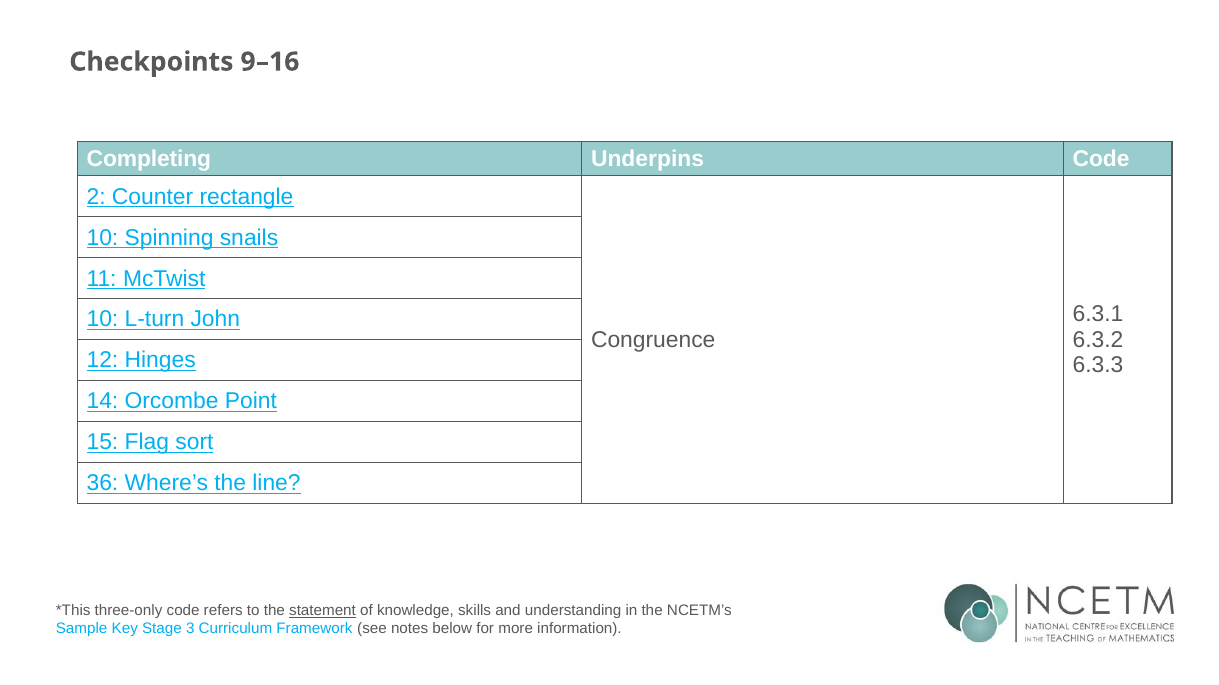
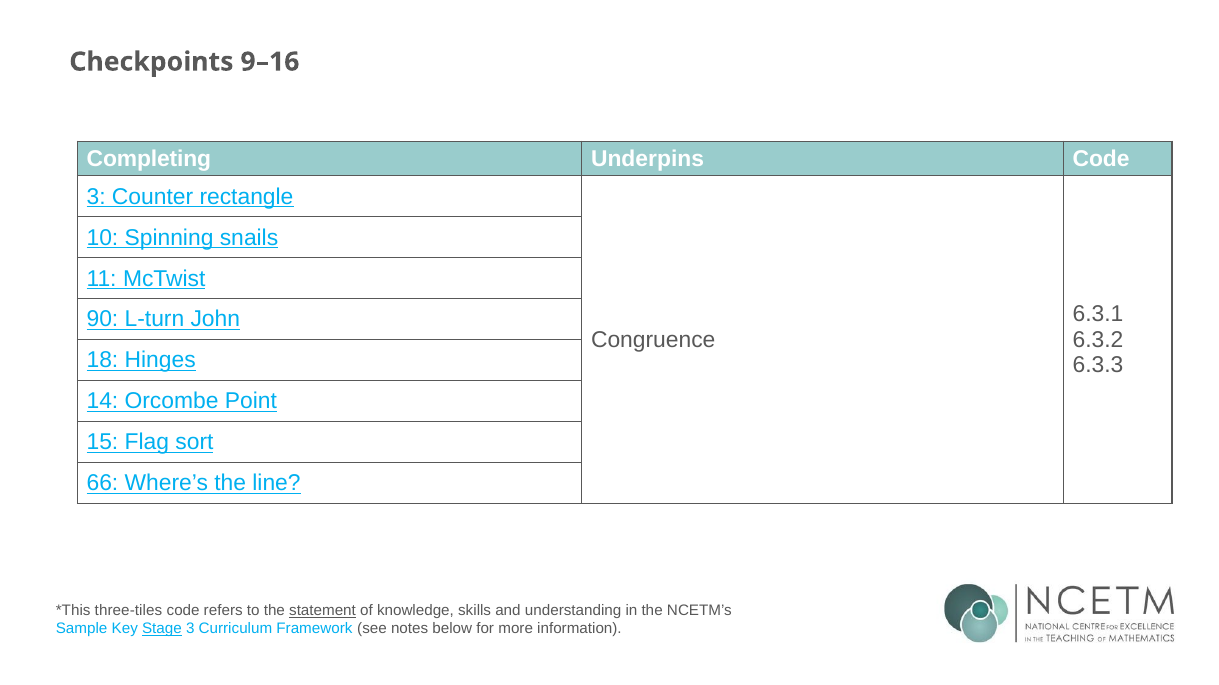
2 at (96, 197): 2 -> 3
10 at (102, 320): 10 -> 90
12: 12 -> 18
36: 36 -> 66
three-only: three-only -> three-tiles
Stage underline: none -> present
